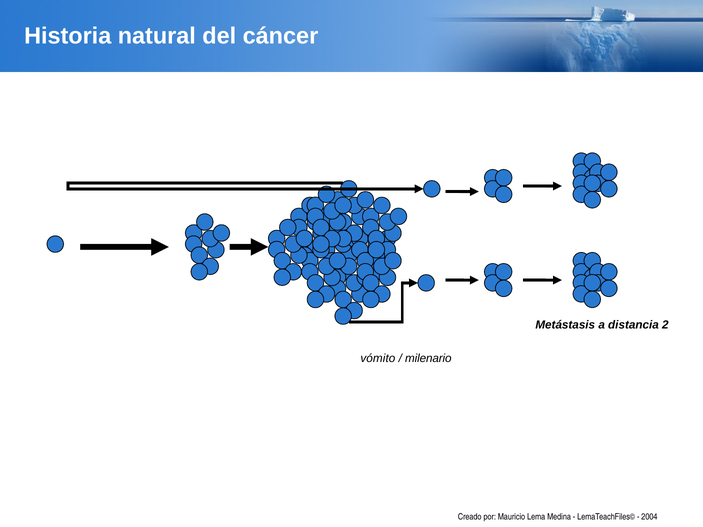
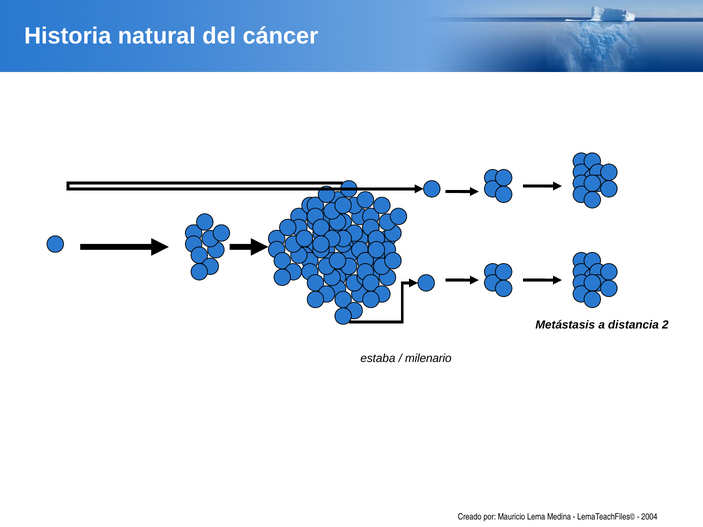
vómito: vómito -> estaba
